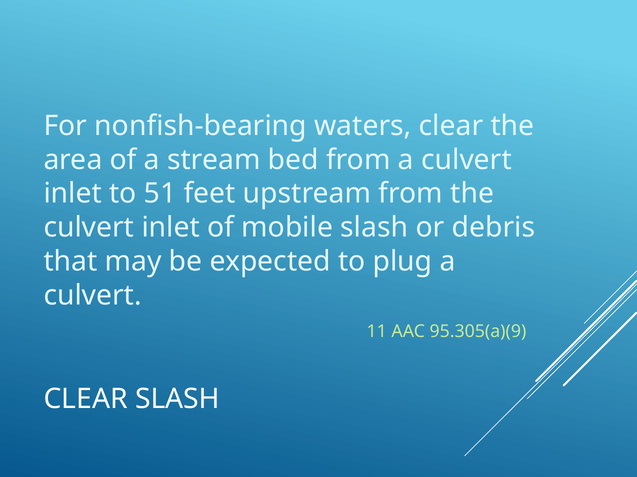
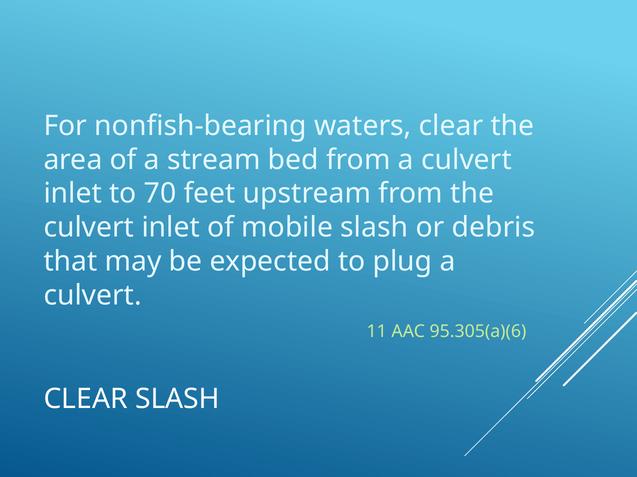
51: 51 -> 70
95.305(a)(9: 95.305(a)(9 -> 95.305(a)(6
